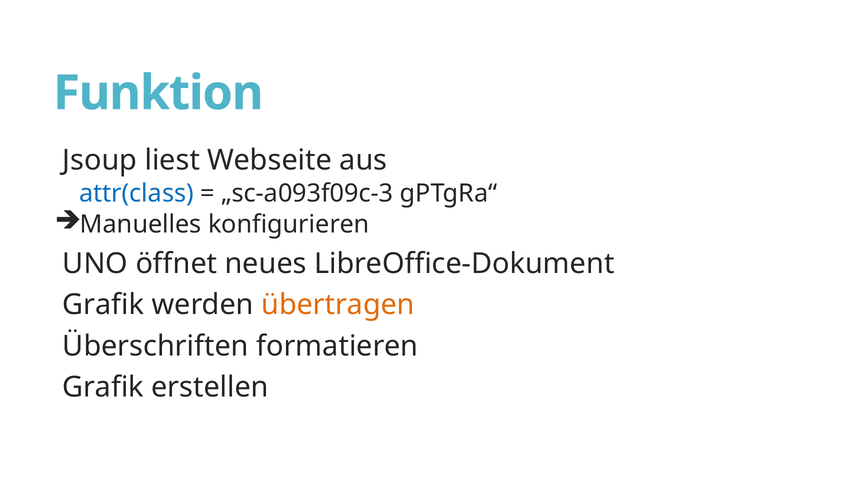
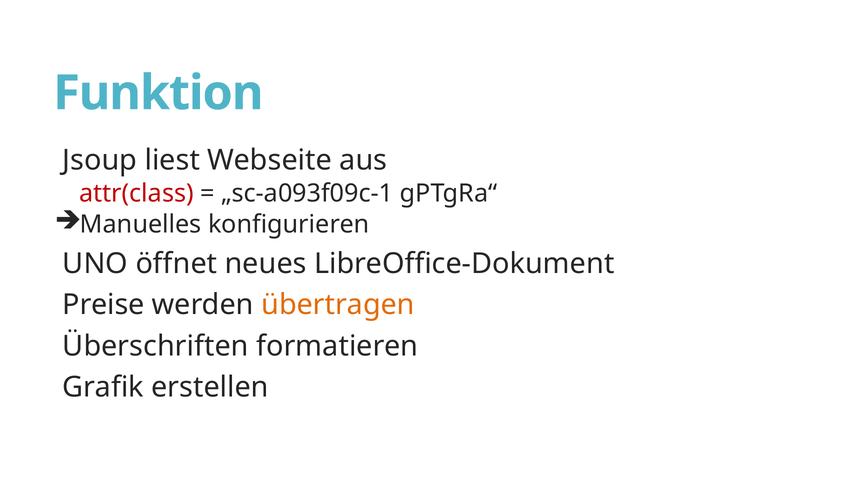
attr(class colour: blue -> red
„sc-a093f09c-3: „sc-a093f09c-3 -> „sc-a093f09c-1
Grafik at (103, 305): Grafik -> Preise
